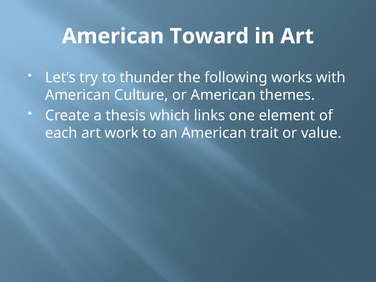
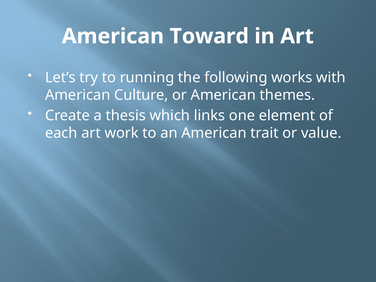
thunder: thunder -> running
